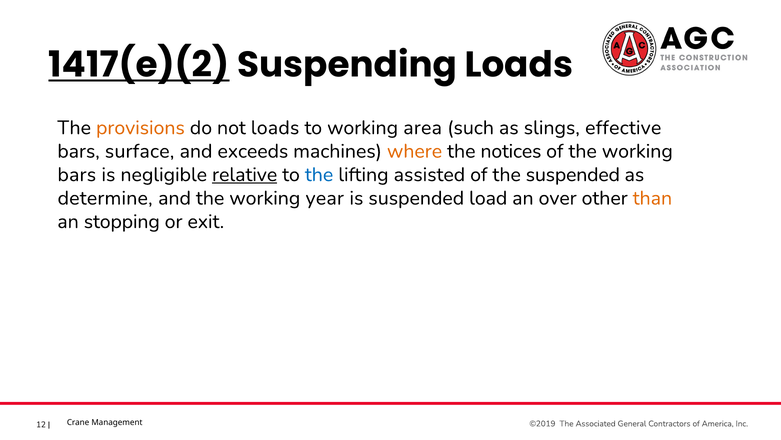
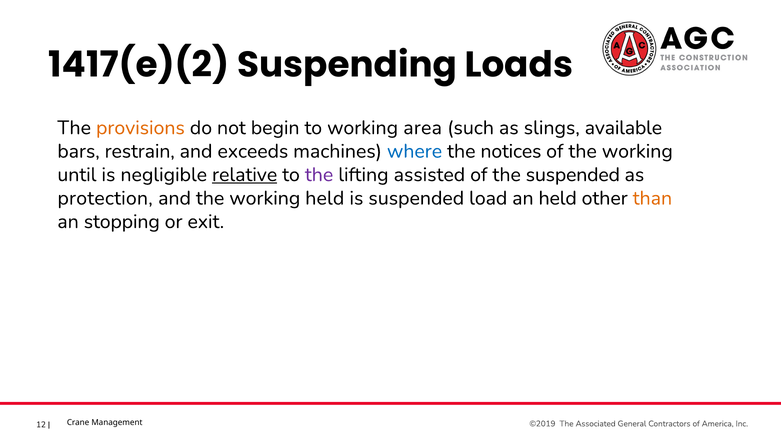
1417(e)(2 underline: present -> none
not loads: loads -> begin
effective: effective -> available
surface: surface -> restrain
where colour: orange -> blue
bars at (77, 174): bars -> until
the at (319, 174) colour: blue -> purple
determine: determine -> protection
working year: year -> held
an over: over -> held
